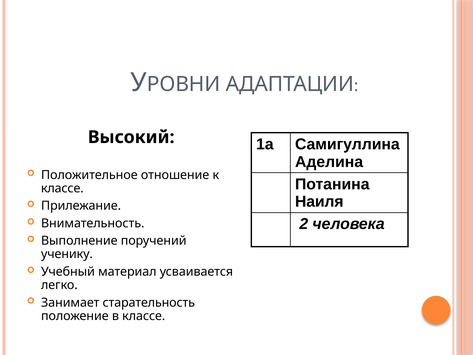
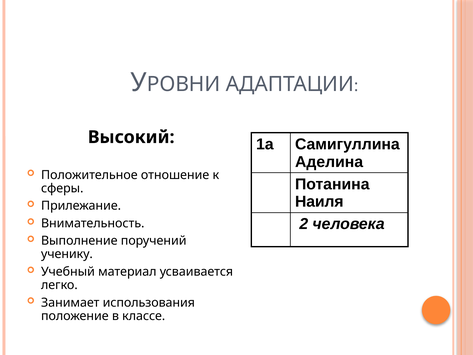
классе at (62, 188): классе -> сферы
старательность: старательность -> использования
